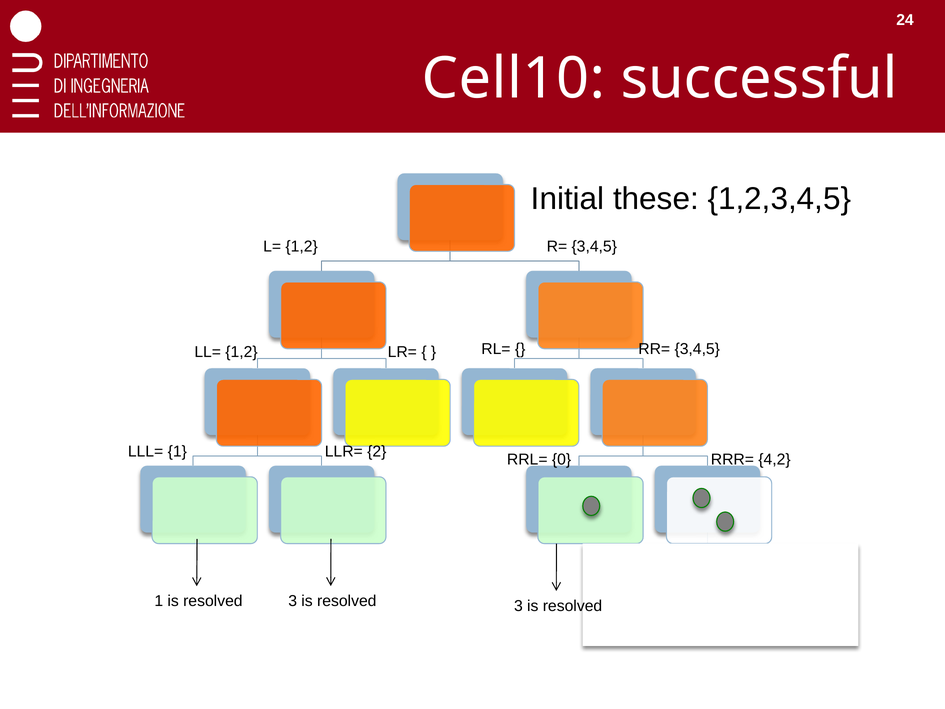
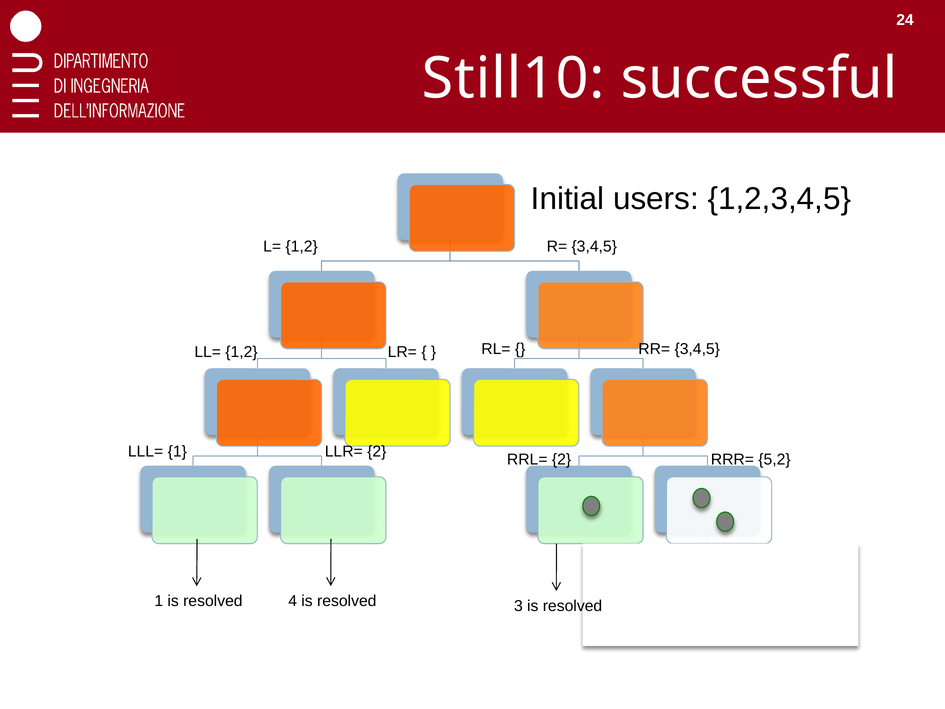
Cell10: Cell10 -> Still10
these: these -> users
RRL= 0: 0 -> 2
4,2: 4,2 -> 5,2
resolved 3: 3 -> 4
